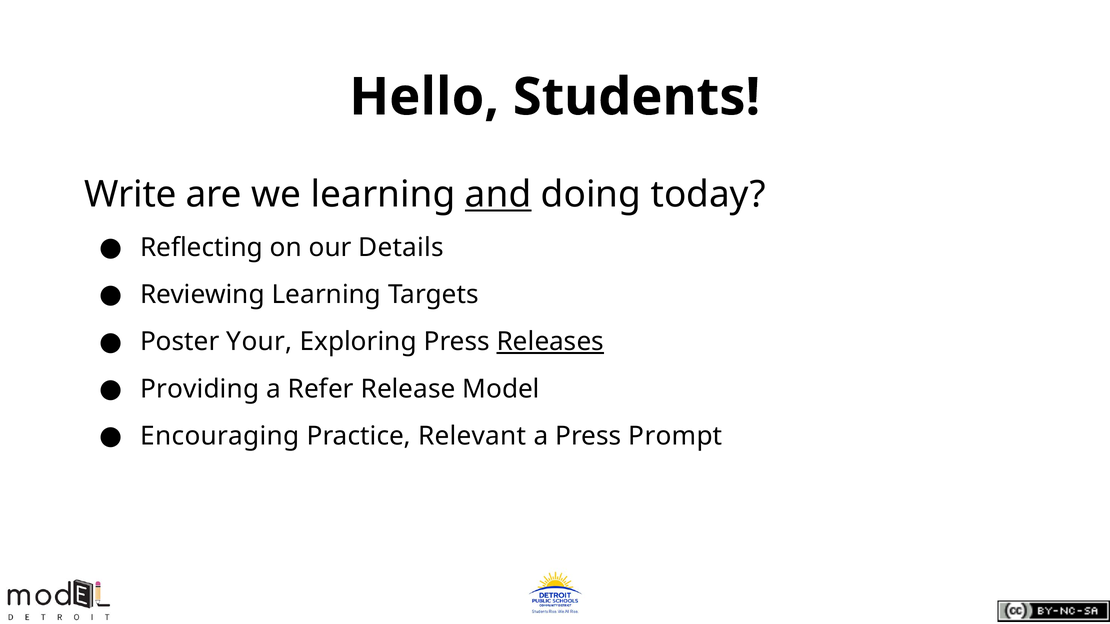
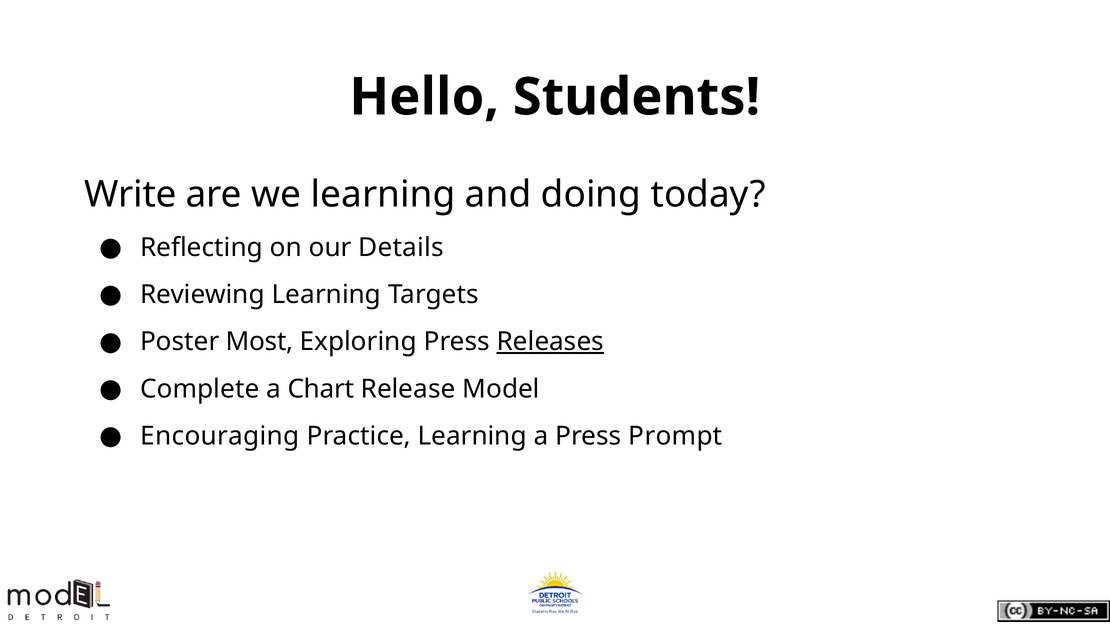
and underline: present -> none
Your: Your -> Most
Providing: Providing -> Complete
Refer: Refer -> Chart
Practice Relevant: Relevant -> Learning
